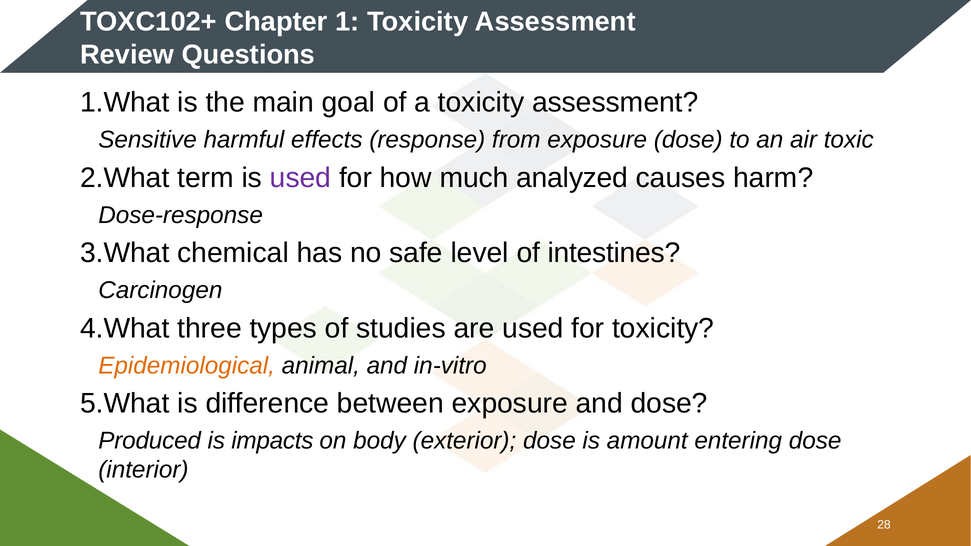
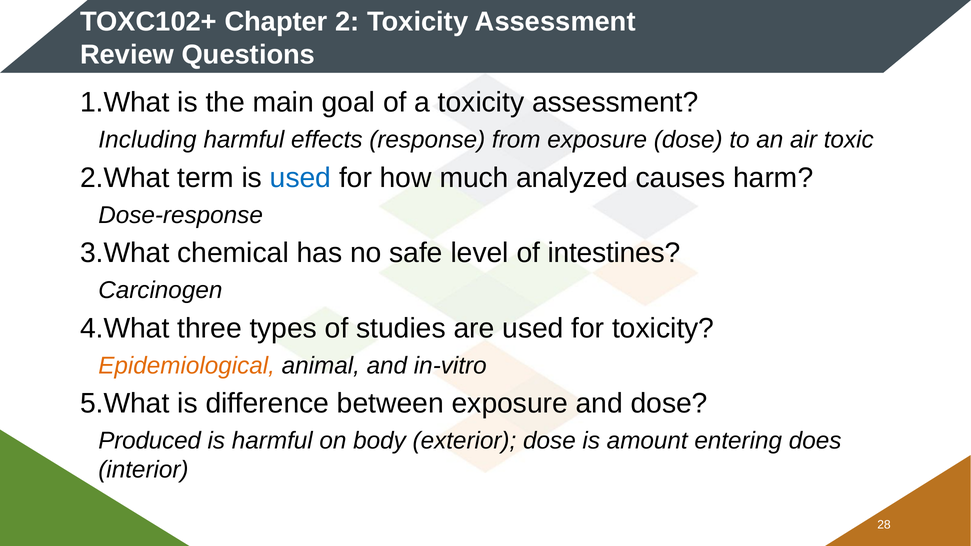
1: 1 -> 2
Sensitive: Sensitive -> Including
used at (301, 178) colour: purple -> blue
is impacts: impacts -> harmful
entering dose: dose -> does
